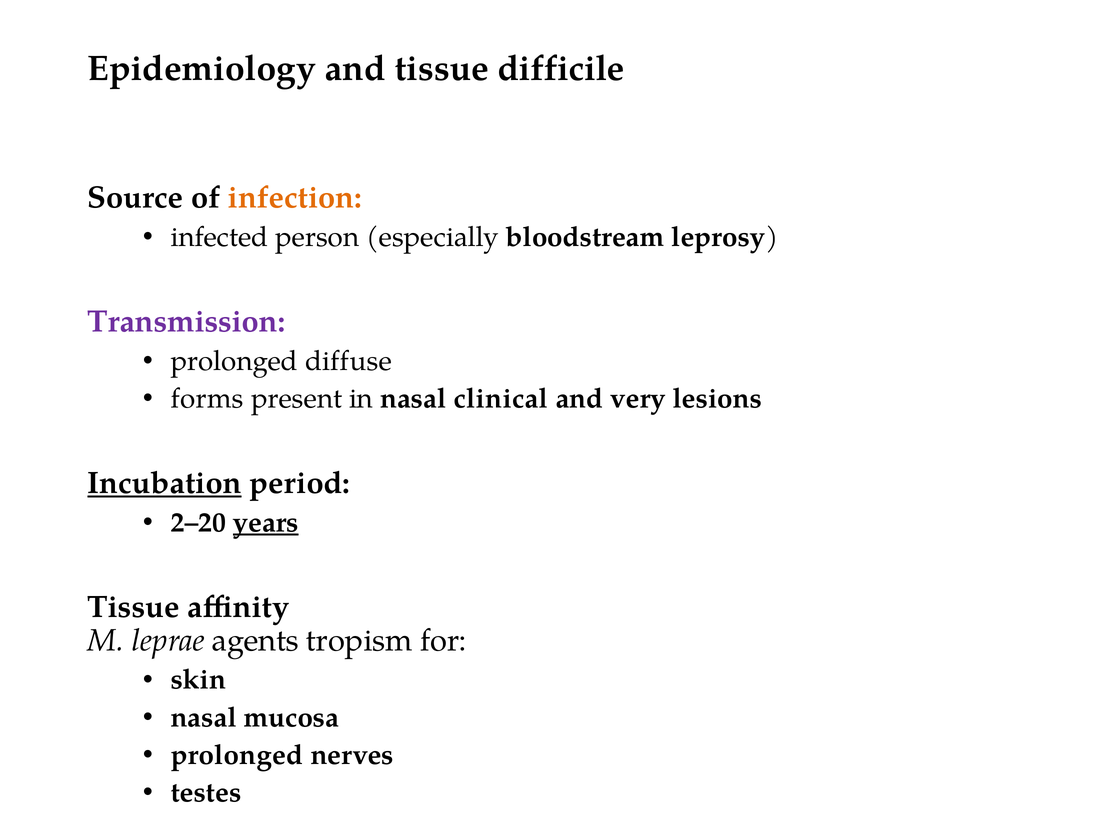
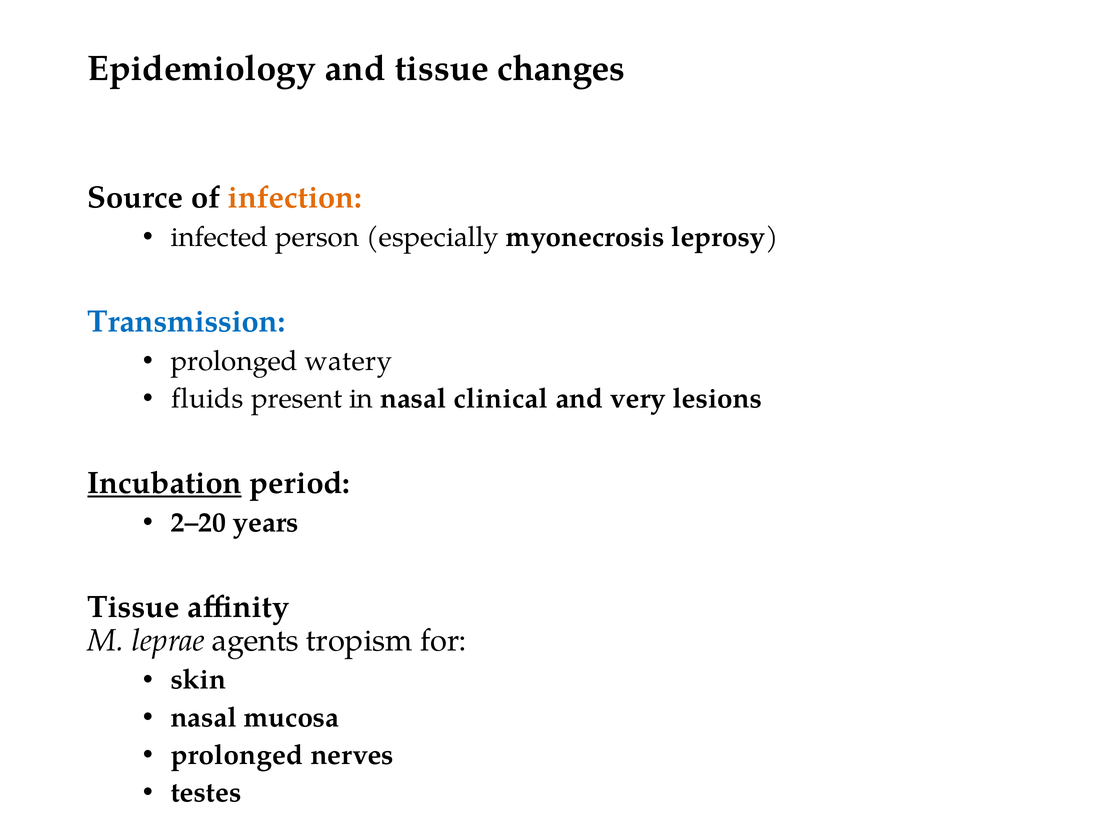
difficile: difficile -> changes
bloodstream: bloodstream -> myonecrosis
Transmission colour: purple -> blue
diffuse: diffuse -> watery
forms: forms -> fluids
years underline: present -> none
